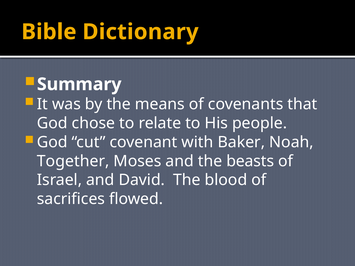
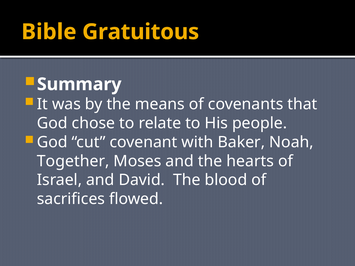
Dictionary: Dictionary -> Gratuitous
beasts: beasts -> hearts
